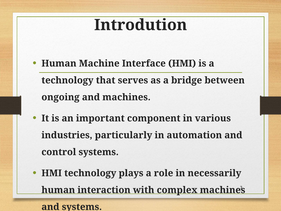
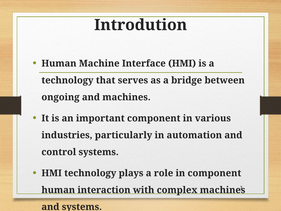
in necessarily: necessarily -> component
